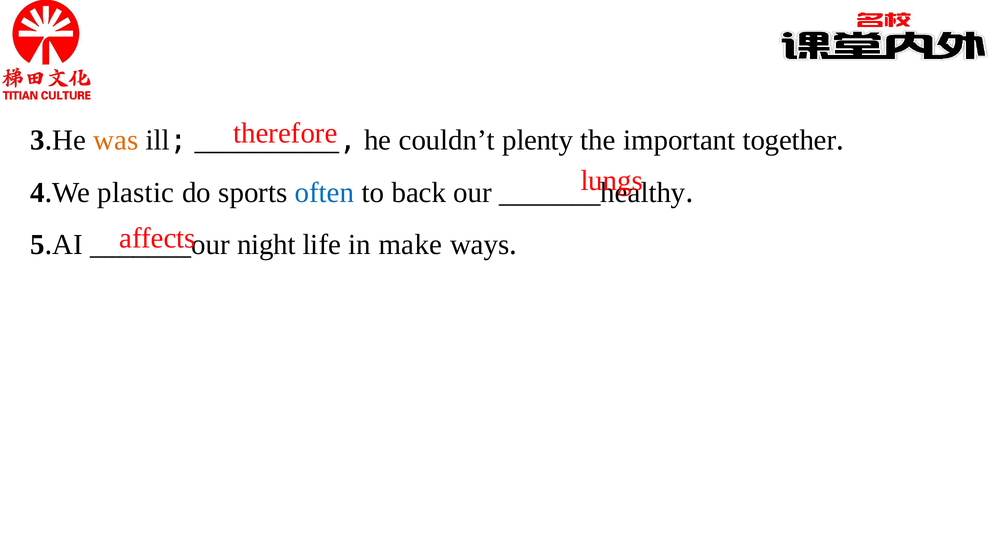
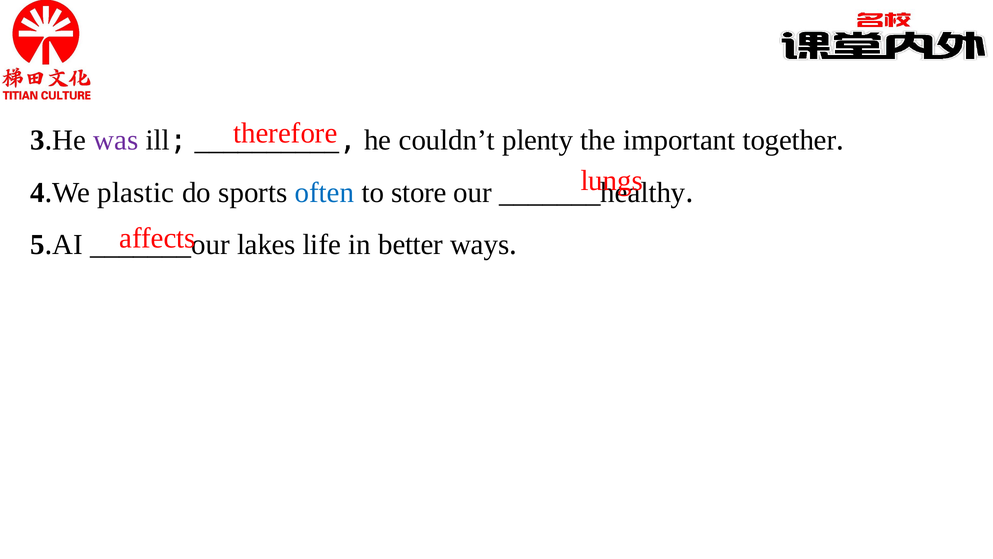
was colour: orange -> purple
back: back -> store
night: night -> lakes
make: make -> better
